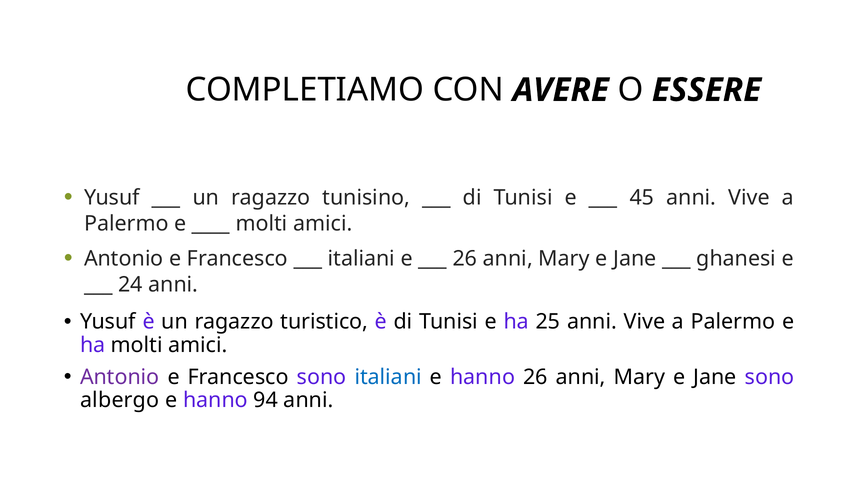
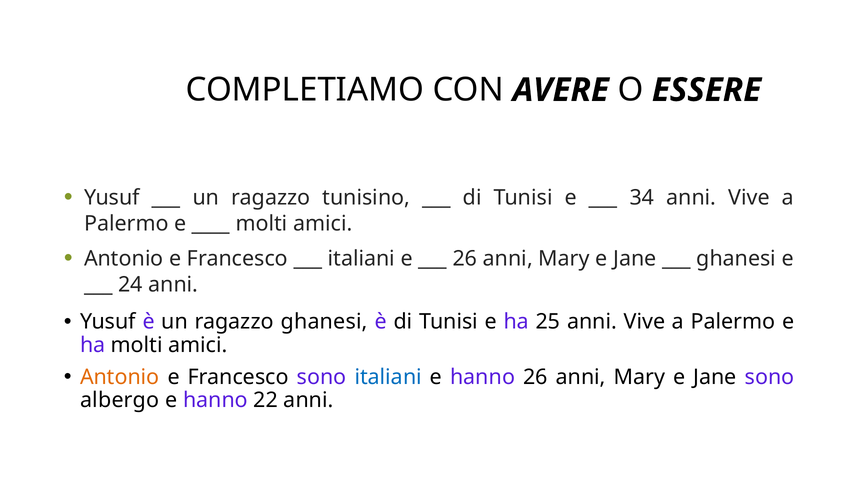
45: 45 -> 34
ragazzo turistico: turistico -> ghanesi
Antonio at (120, 377) colour: purple -> orange
94: 94 -> 22
